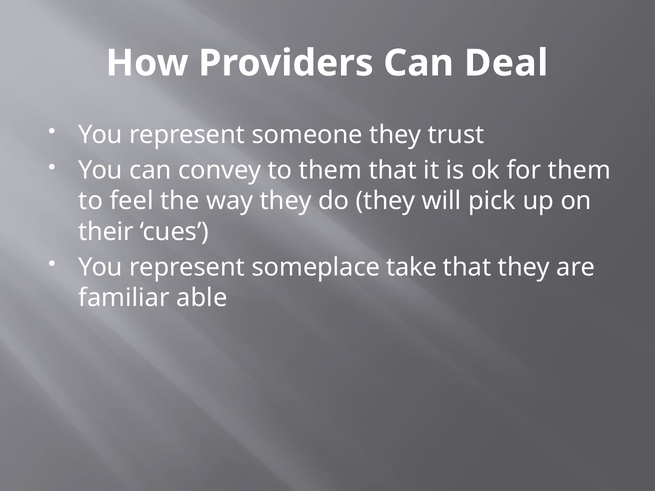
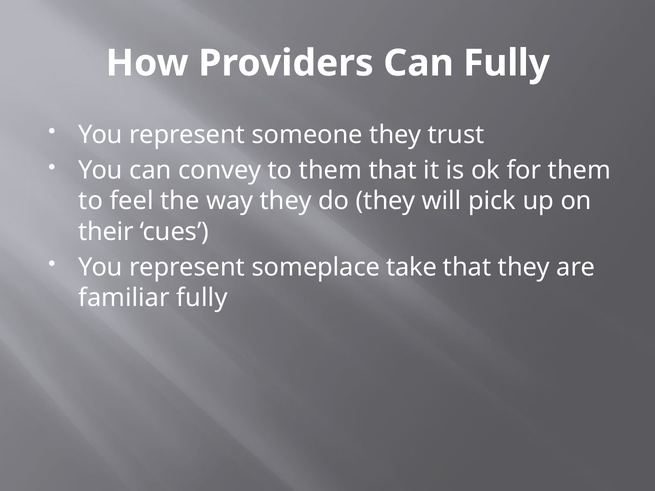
Can Deal: Deal -> Fully
familiar able: able -> fully
